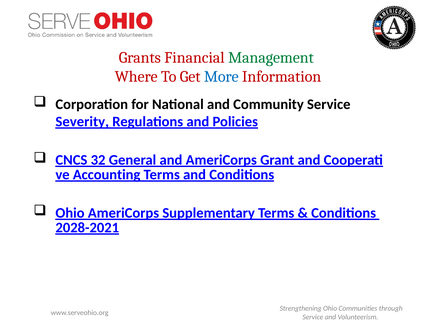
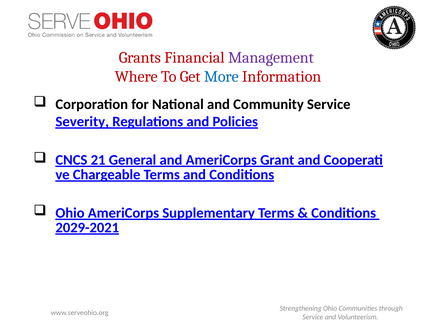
Management colour: green -> purple
32: 32 -> 21
Accounting: Accounting -> Chargeable
2028-2021: 2028-2021 -> 2029-2021
